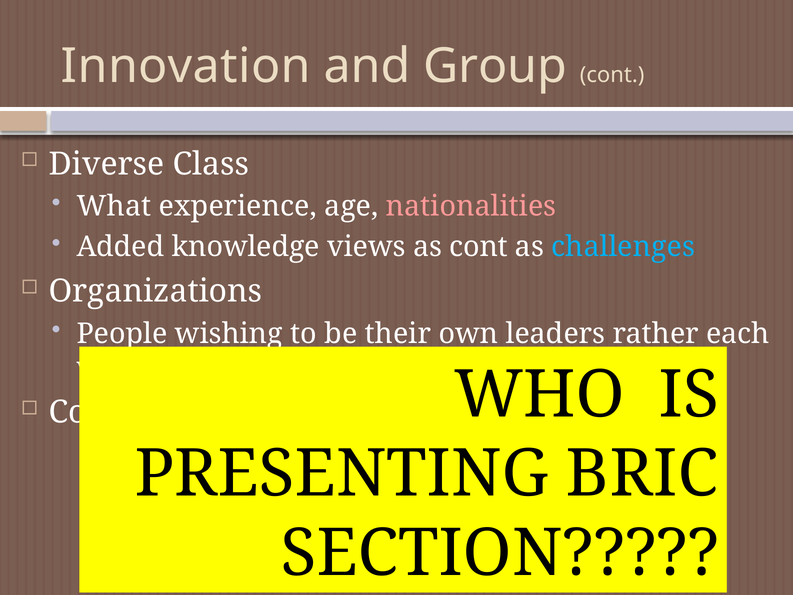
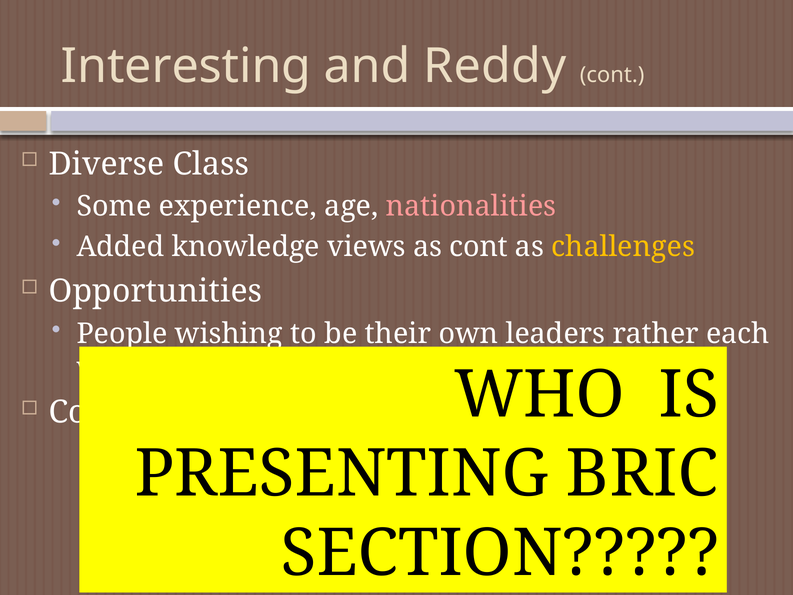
Innovation: Innovation -> Interesting
and Group: Group -> Reddy
What: What -> Some
challenges colour: light blue -> yellow
Organizations: Organizations -> Opportunities
